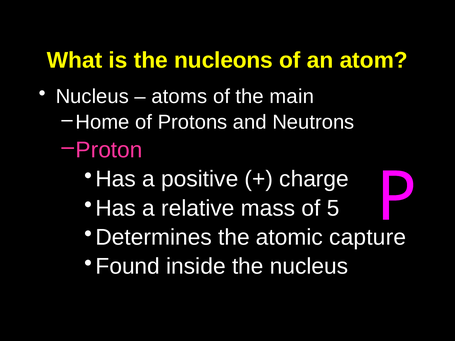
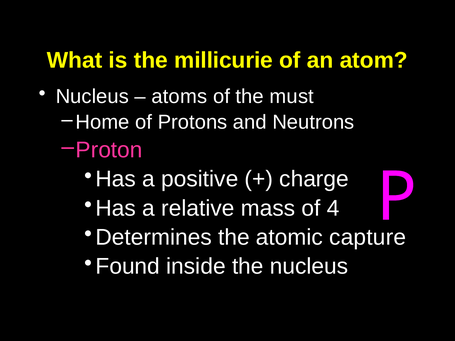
nucleons: nucleons -> millicurie
main: main -> must
5: 5 -> 4
